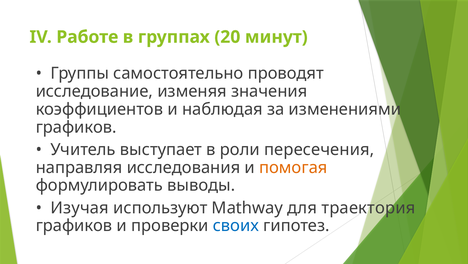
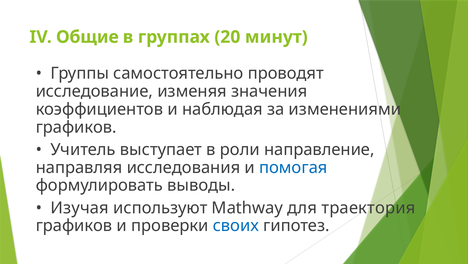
Работе: Работе -> Общие
пересечения: пересечения -> направление
помогая colour: orange -> blue
